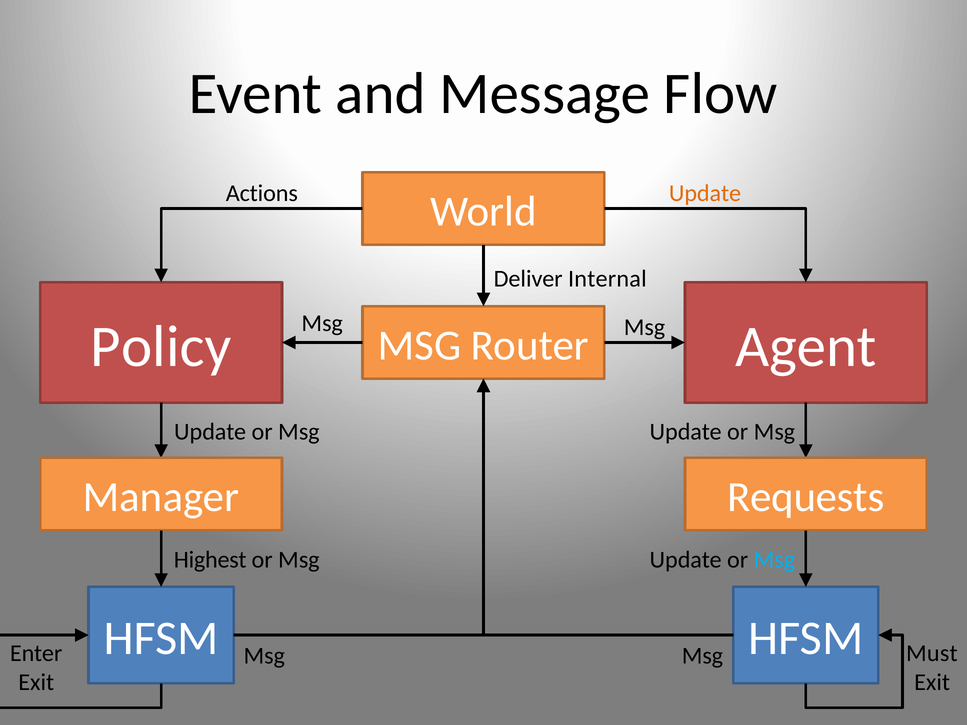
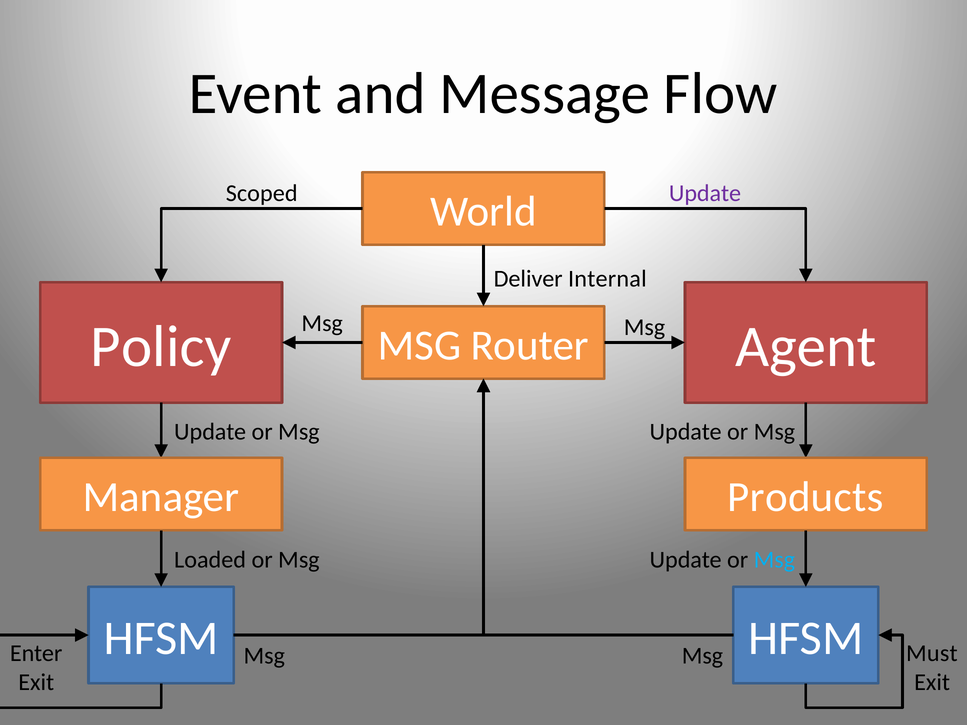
Actions: Actions -> Scoped
Update at (705, 193) colour: orange -> purple
Requests: Requests -> Products
Highest: Highest -> Loaded
